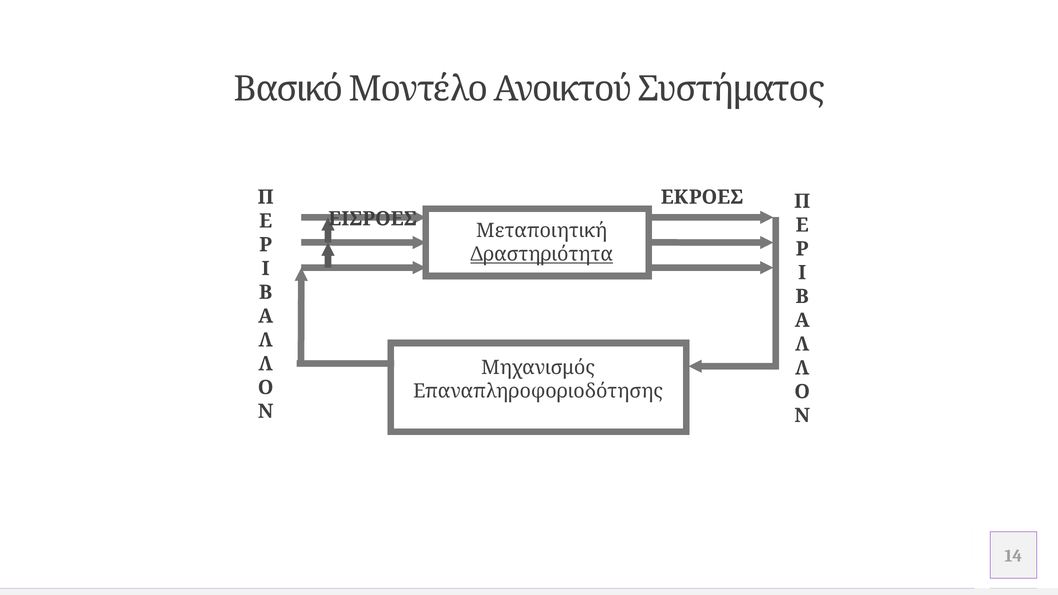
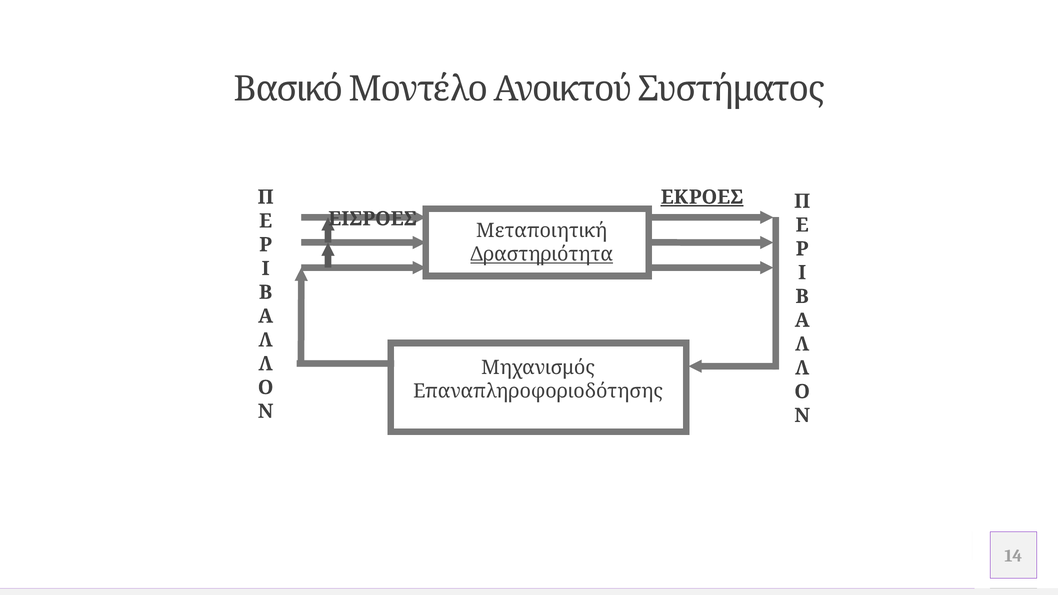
ΕΚΡΟΕΣ underline: none -> present
